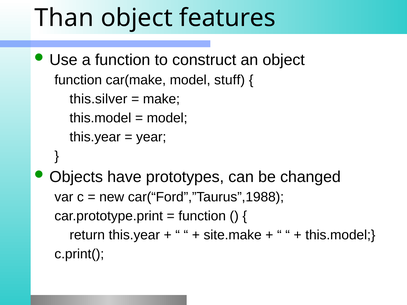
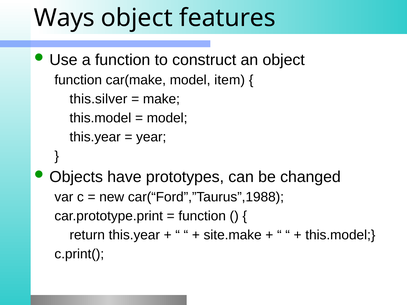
Than: Than -> Ways
stuff: stuff -> item
